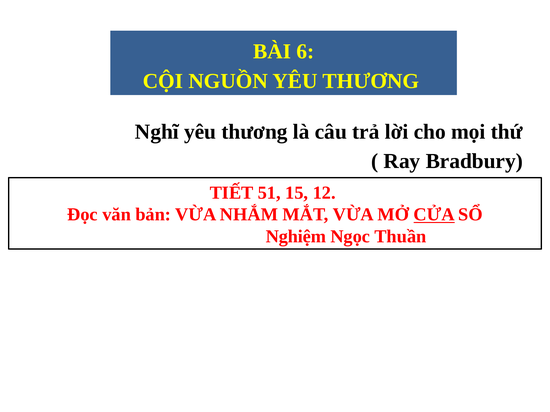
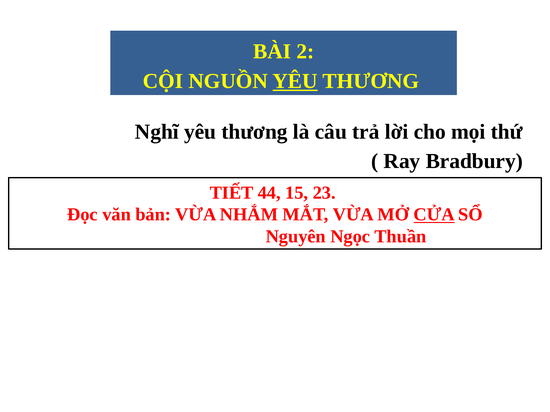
6: 6 -> 2
YÊU at (295, 81) underline: none -> present
51: 51 -> 44
12: 12 -> 23
Nghiệm: Nghiệm -> Nguyên
